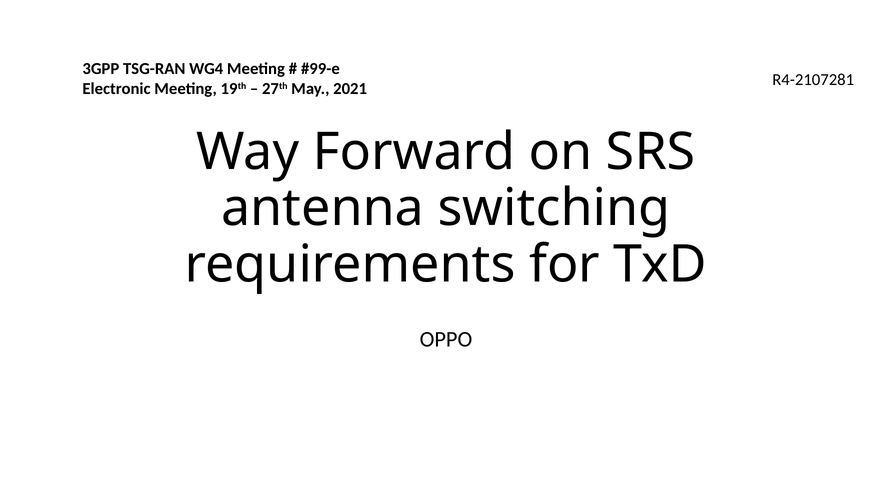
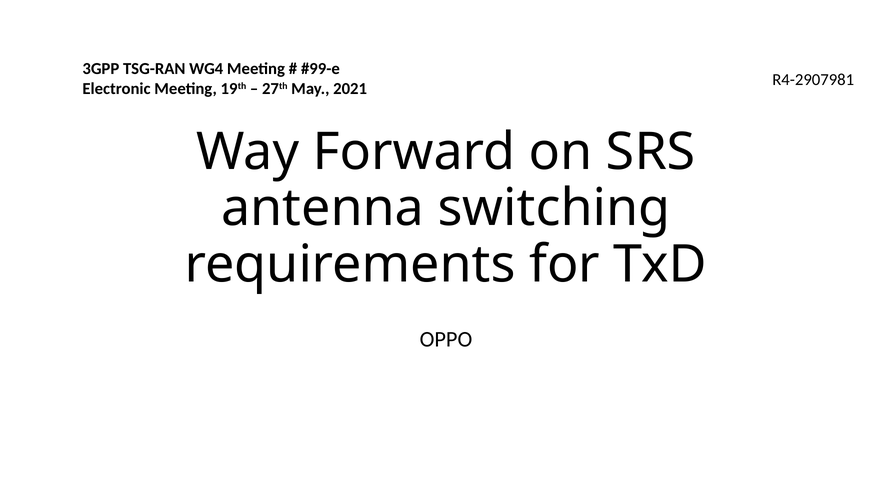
R4-2107281: R4-2107281 -> R4-2907981
